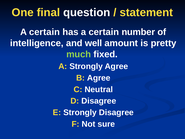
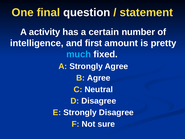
certain at (44, 32): certain -> activity
well: well -> first
much colour: light green -> light blue
